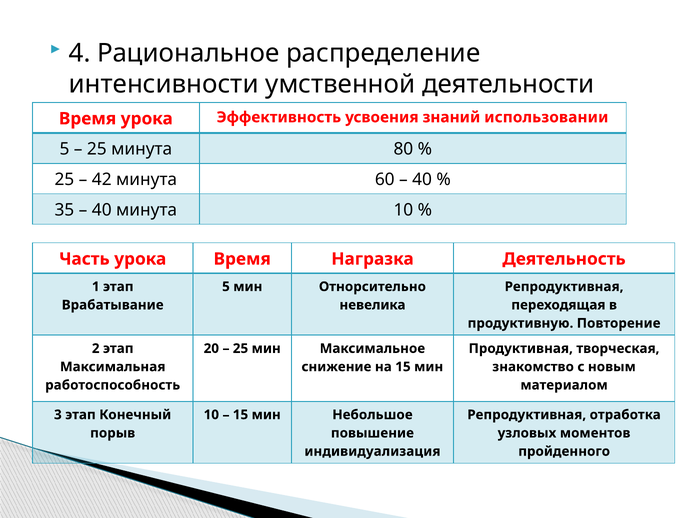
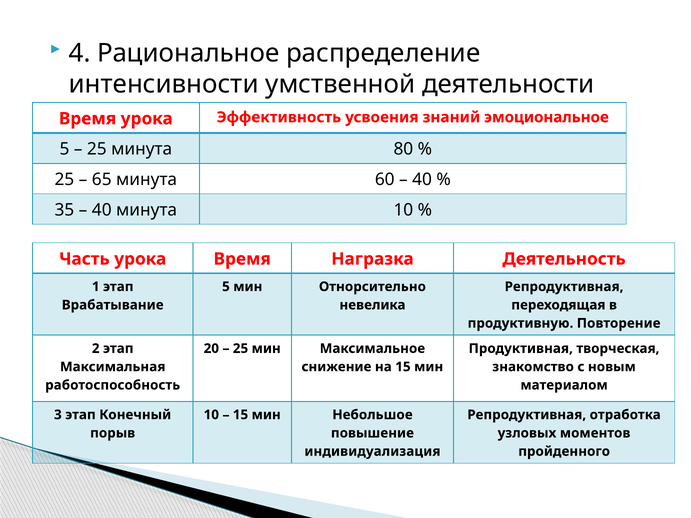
использовании: использовании -> эмоциональное
42: 42 -> 65
